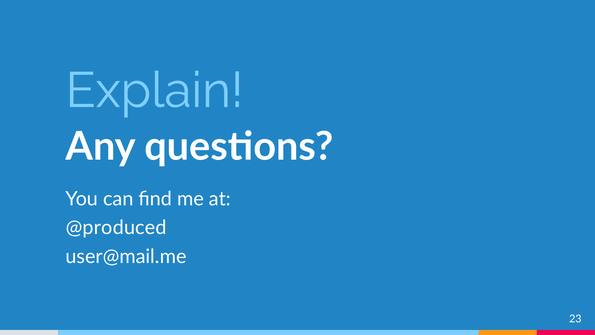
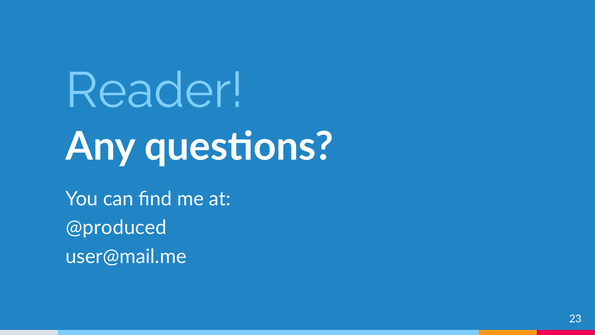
Explain: Explain -> Reader
